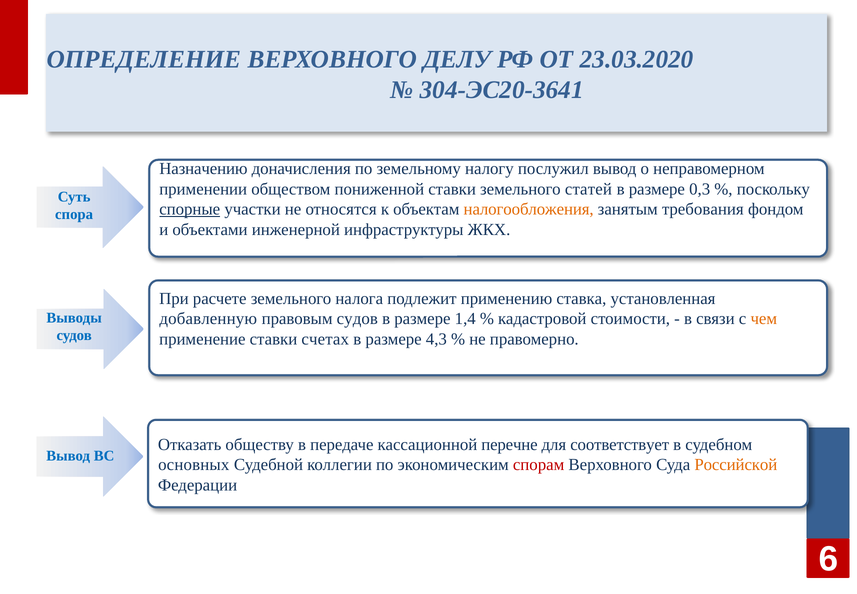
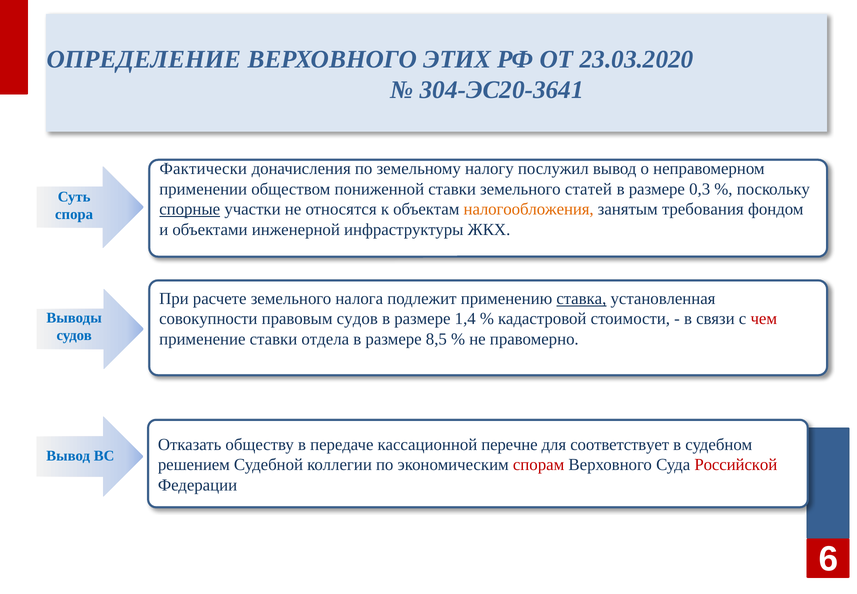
ДЕЛУ: ДЕЛУ -> ЭТИХ
Назначению: Назначению -> Фактически
ставка underline: none -> present
добавленную: добавленную -> совокупности
чем colour: orange -> red
счетах: счетах -> отдела
4,3: 4,3 -> 8,5
основных: основных -> решением
Российской colour: orange -> red
